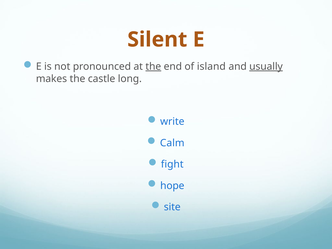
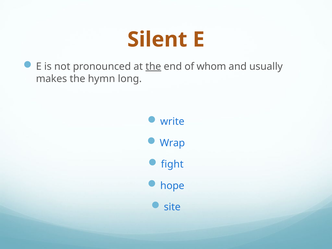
island: island -> whom
usually underline: present -> none
castle: castle -> hymn
Calm: Calm -> Wrap
